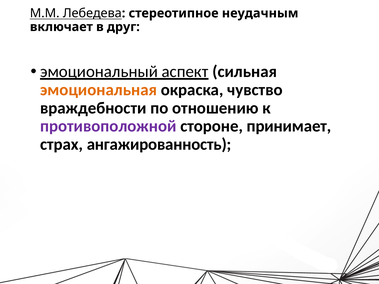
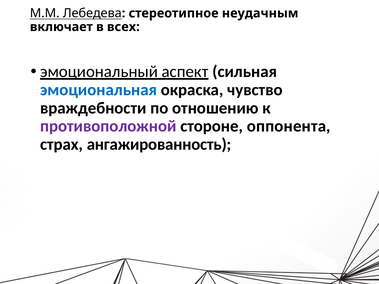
друг: друг -> всех
эмоциональная colour: orange -> blue
принимает: принимает -> оппонента
